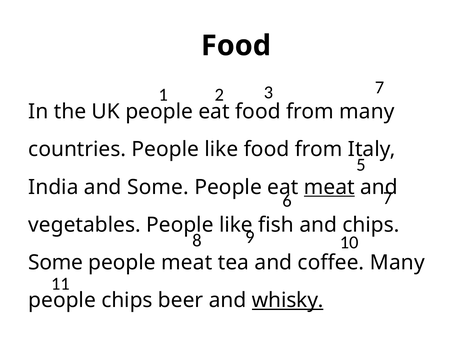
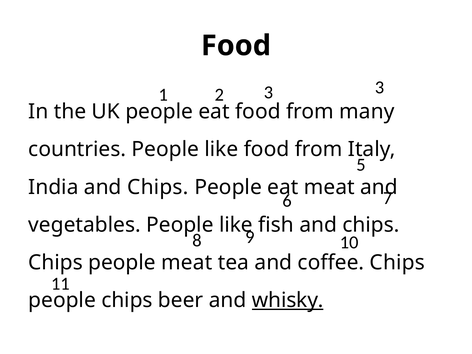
1 7: 7 -> 3
India and Some: Some -> Chips
meat at (329, 187) underline: present -> none
Some at (56, 263): Some -> Chips
coffee Many: Many -> Chips
